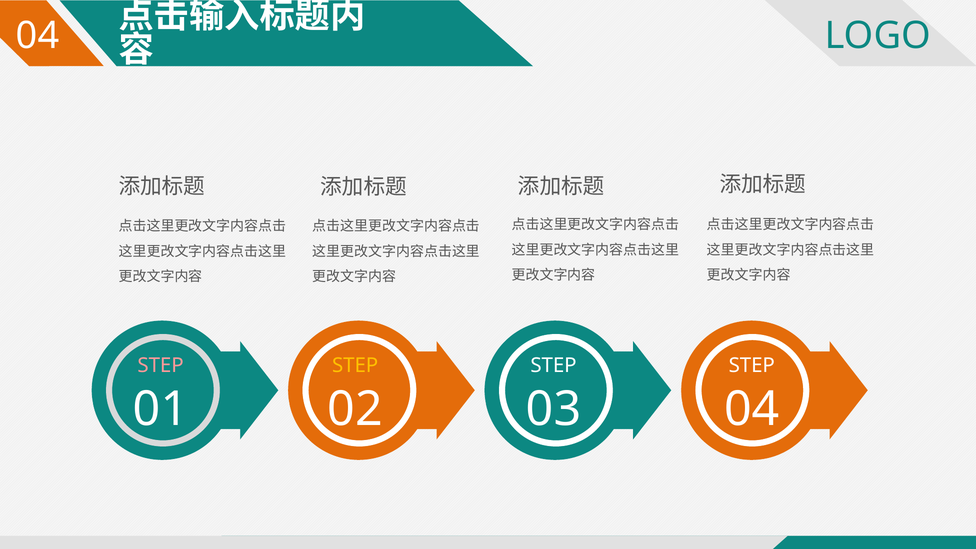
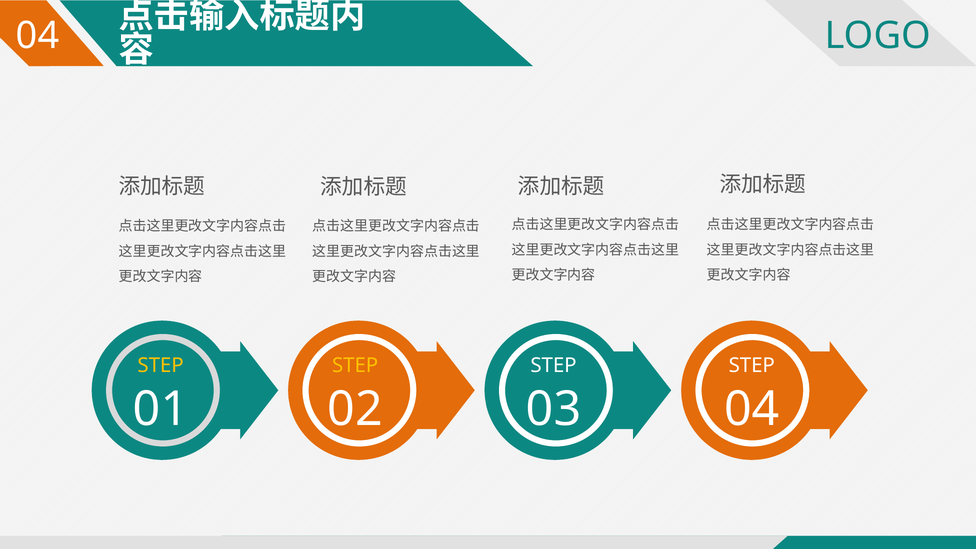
STEP at (161, 366) colour: pink -> yellow
